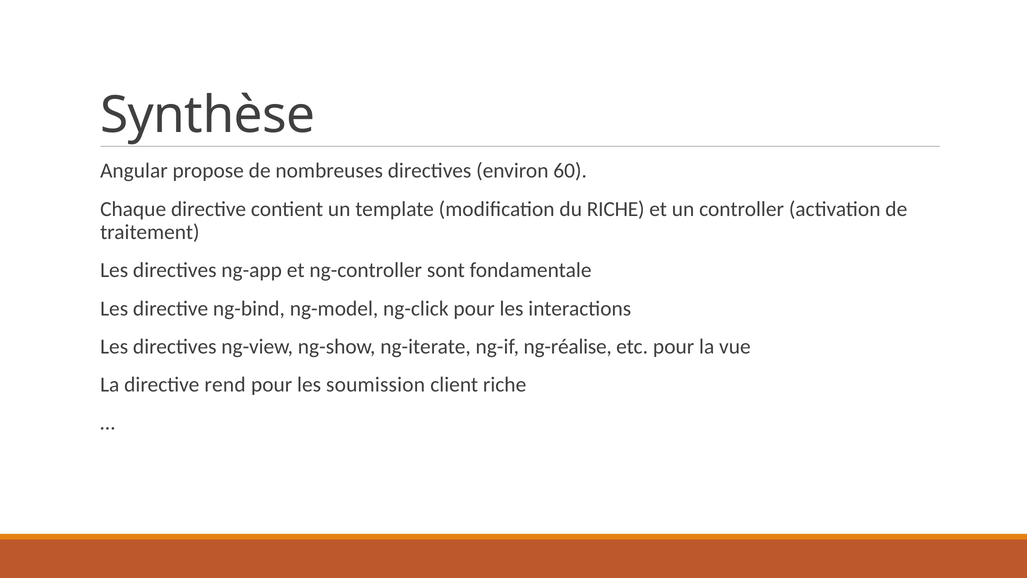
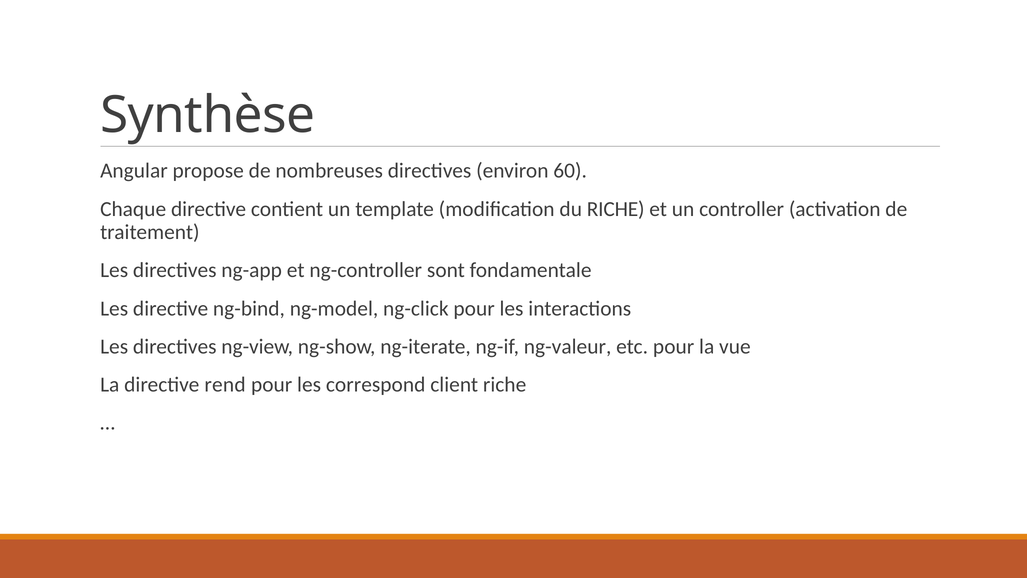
ng-réalise: ng-réalise -> ng-valeur
soumission: soumission -> correspond
